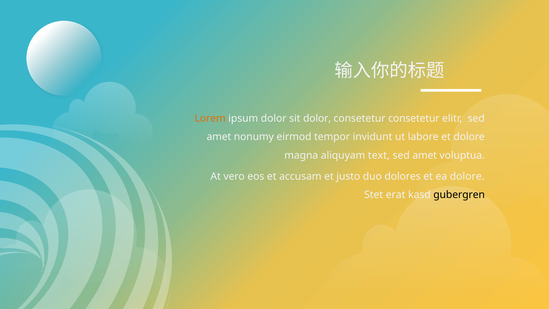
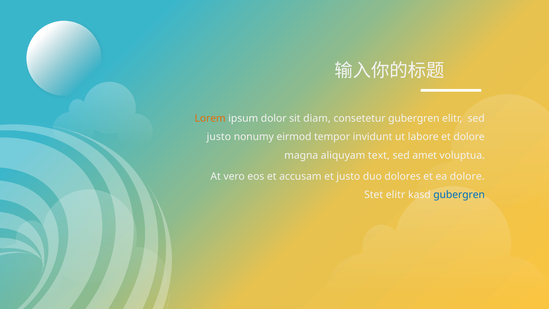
sit dolor: dolor -> diam
consetetur consetetur: consetetur -> gubergren
amet at (219, 137): amet -> justo
Stet erat: erat -> elitr
gubergren at (459, 195) colour: black -> blue
